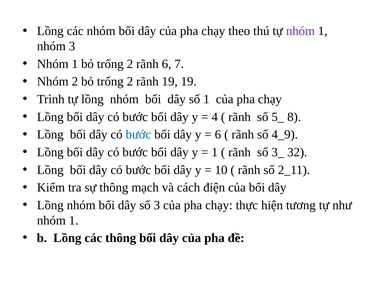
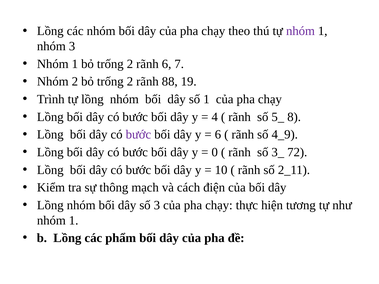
rãnh 19: 19 -> 88
bước at (138, 135) colour: blue -> purple
1 at (215, 152): 1 -> 0
32: 32 -> 72
các thông: thông -> phẩm
